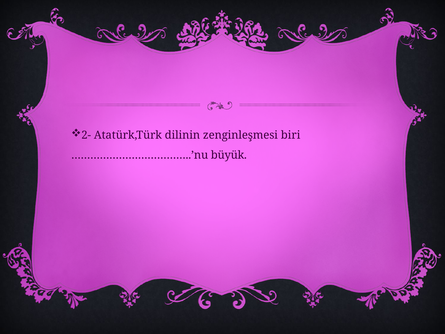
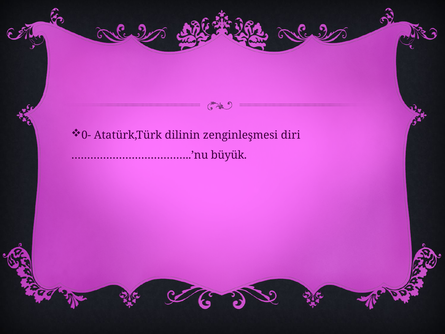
2-: 2- -> 0-
biri: biri -> diri
